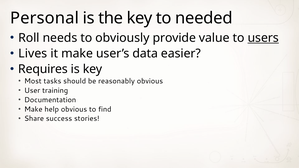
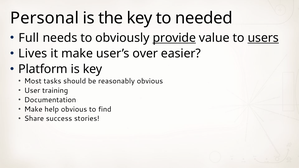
Roll: Roll -> Full
provide underline: none -> present
data: data -> over
Requires: Requires -> Platform
